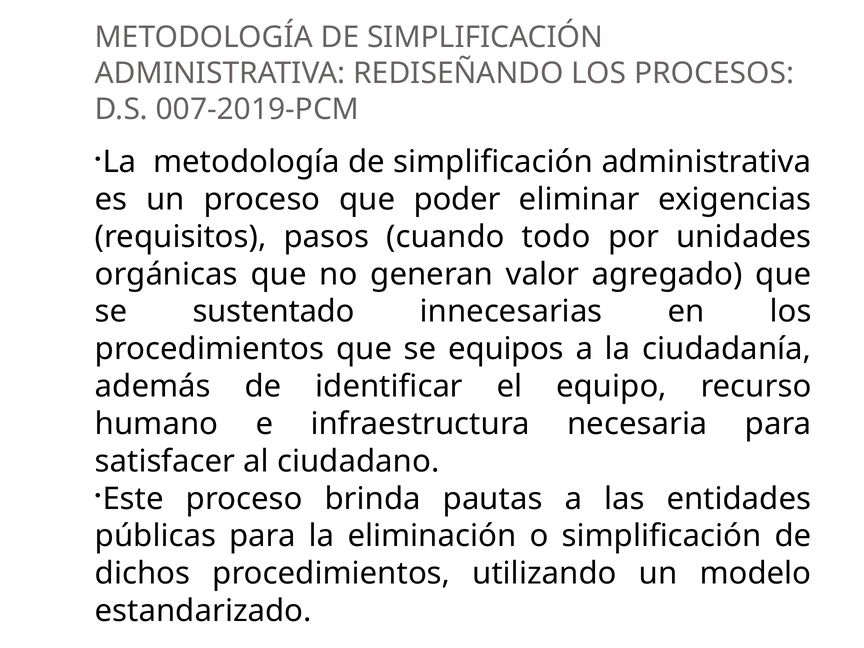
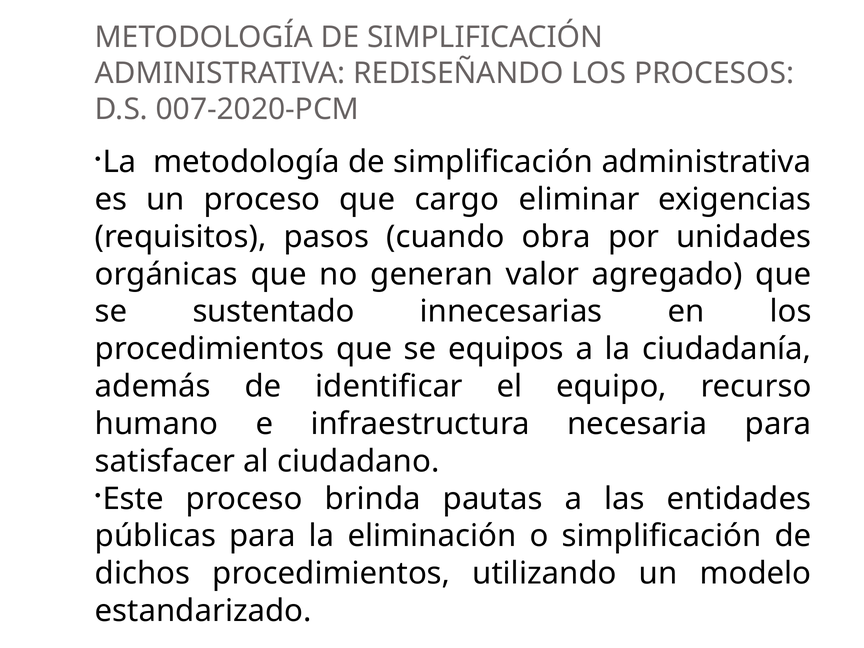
007-2019-PCM: 007-2019-PCM -> 007-2020-PCM
poder: poder -> cargo
todo: todo -> obra
